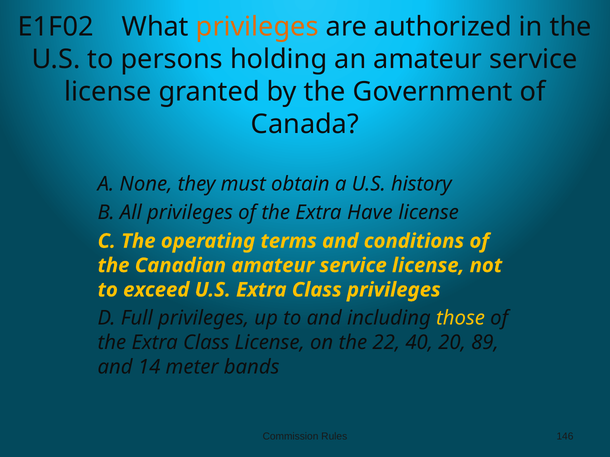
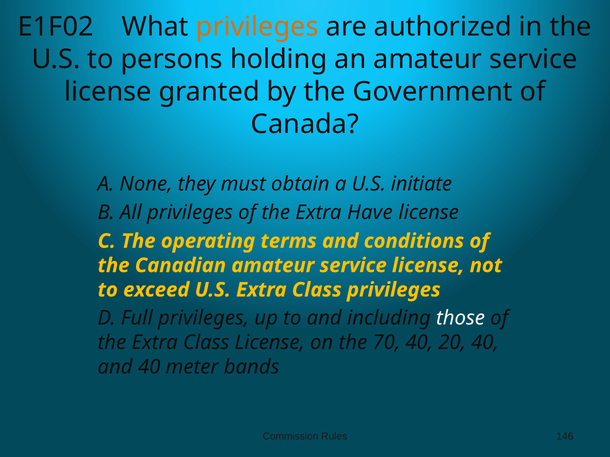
history: history -> initiate
those colour: yellow -> white
22: 22 -> 70
20 89: 89 -> 40
and 14: 14 -> 40
